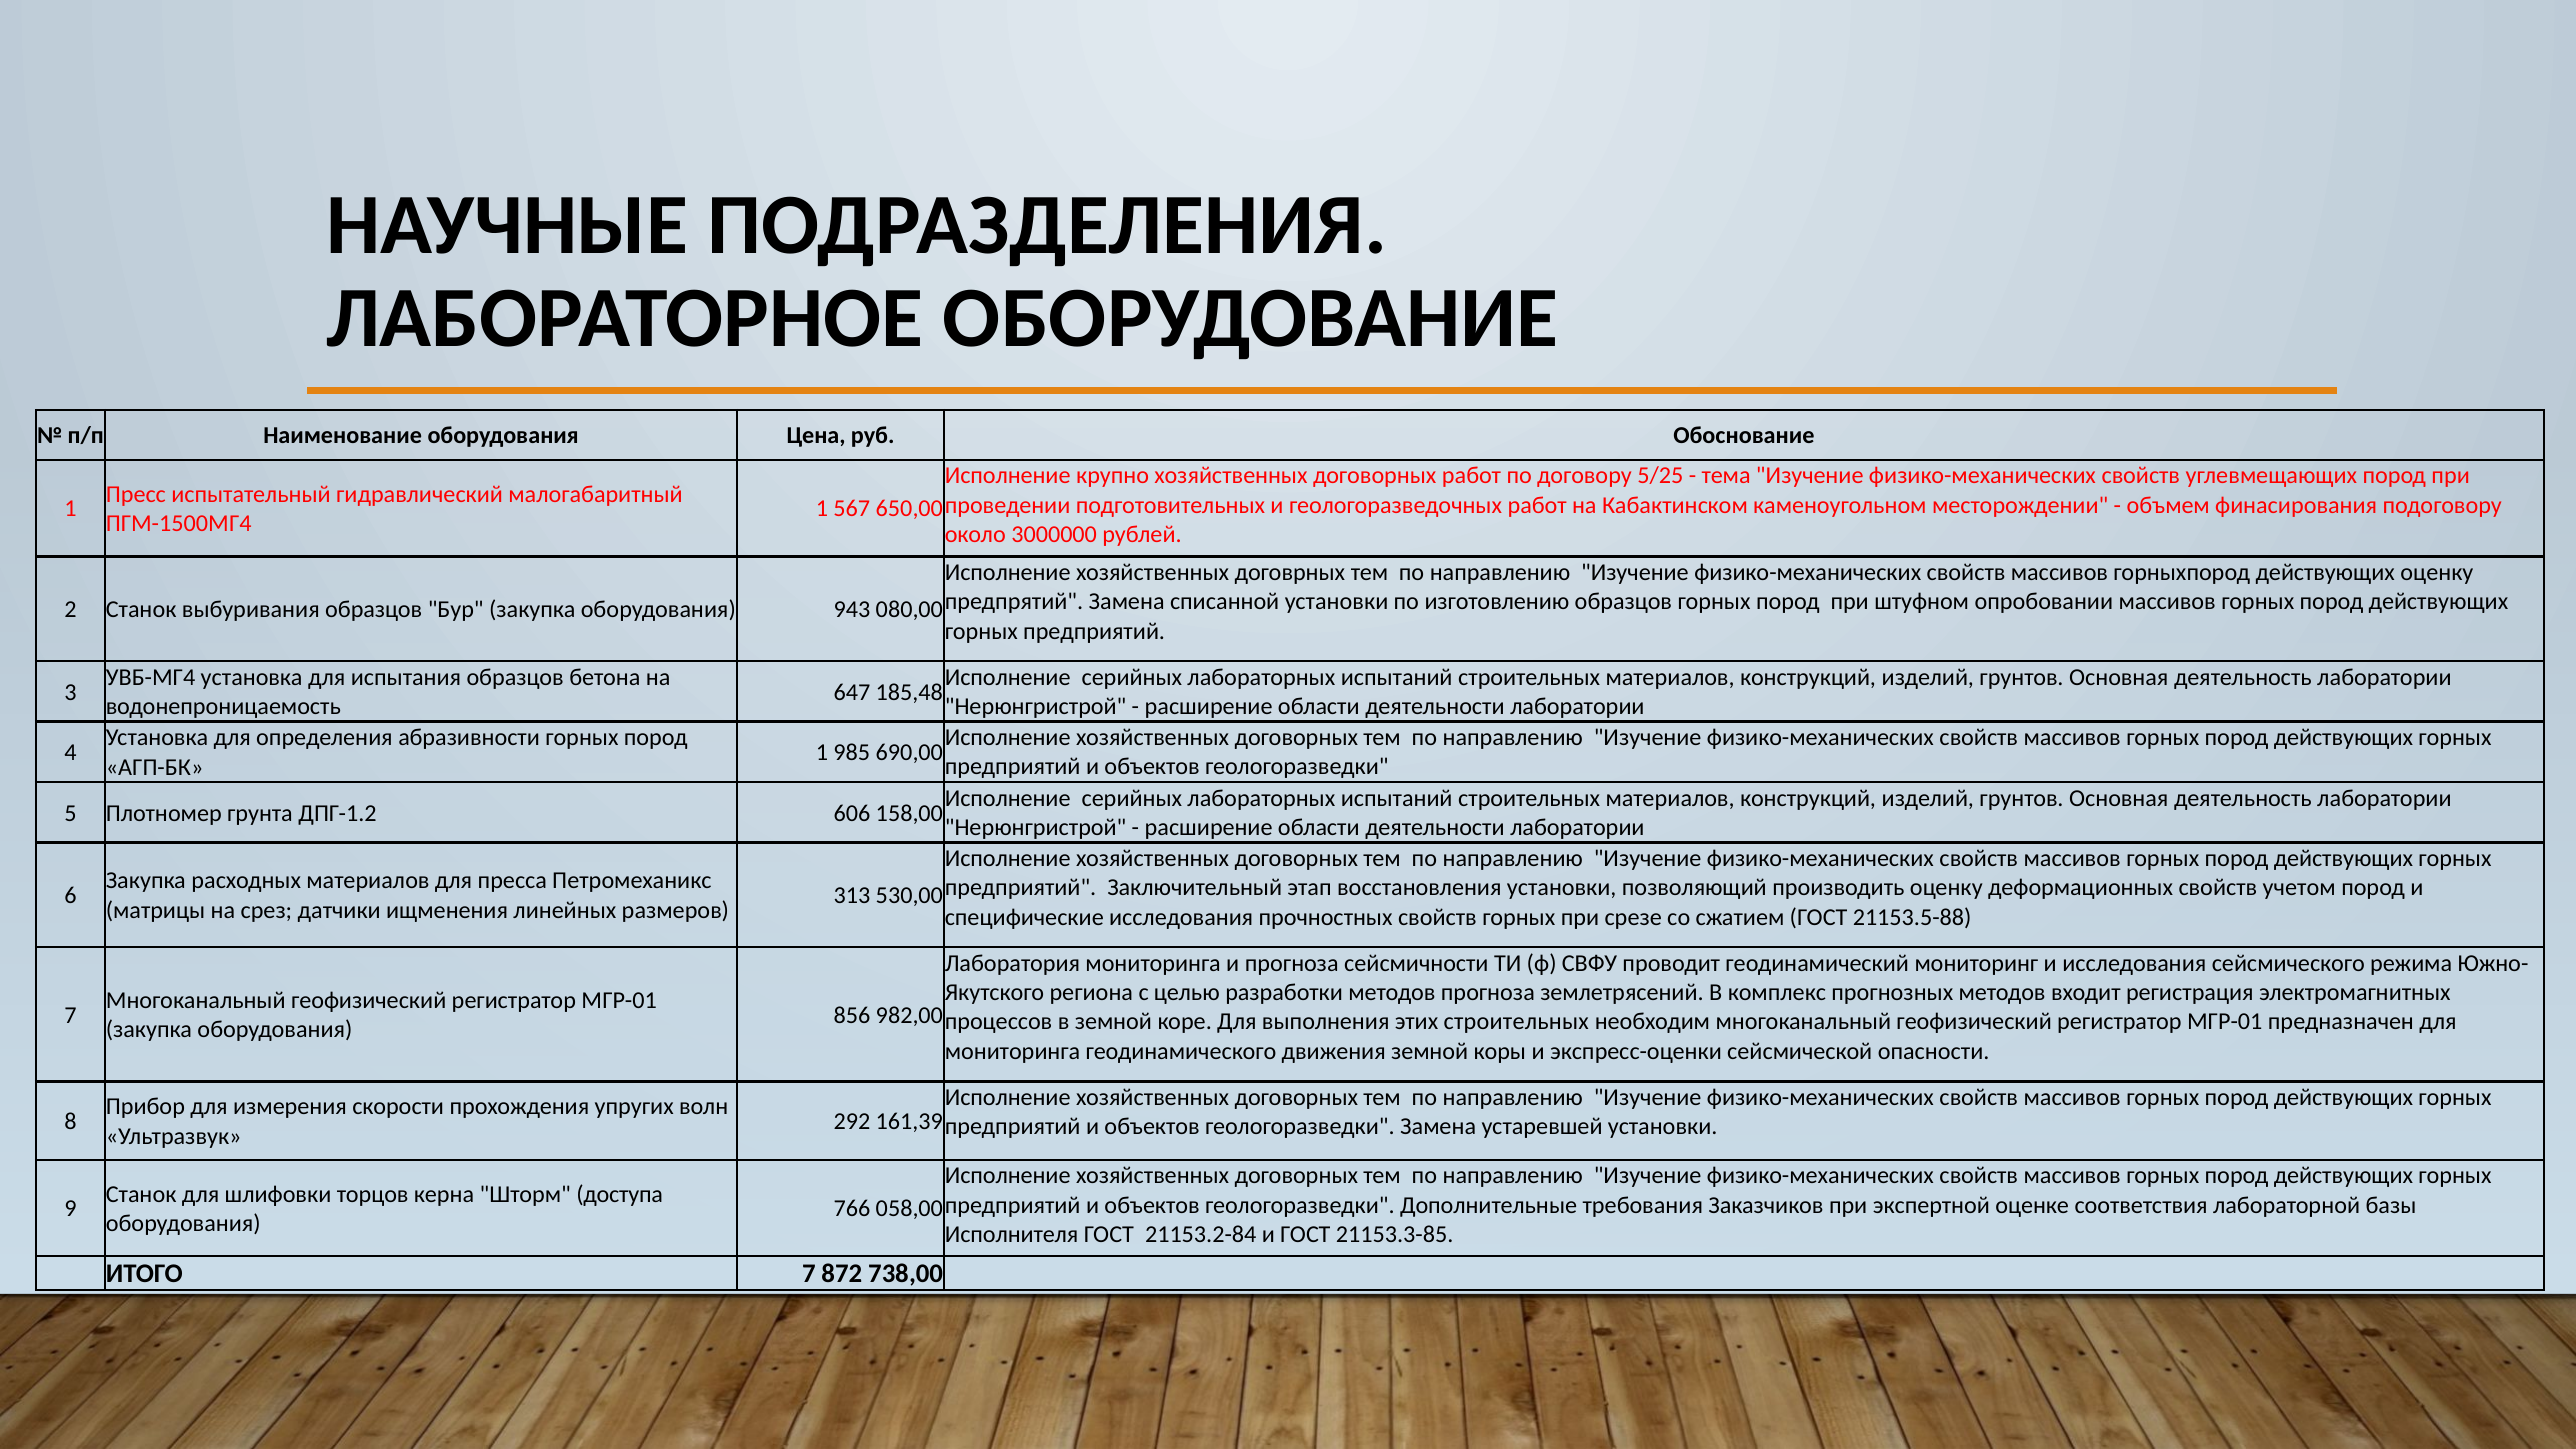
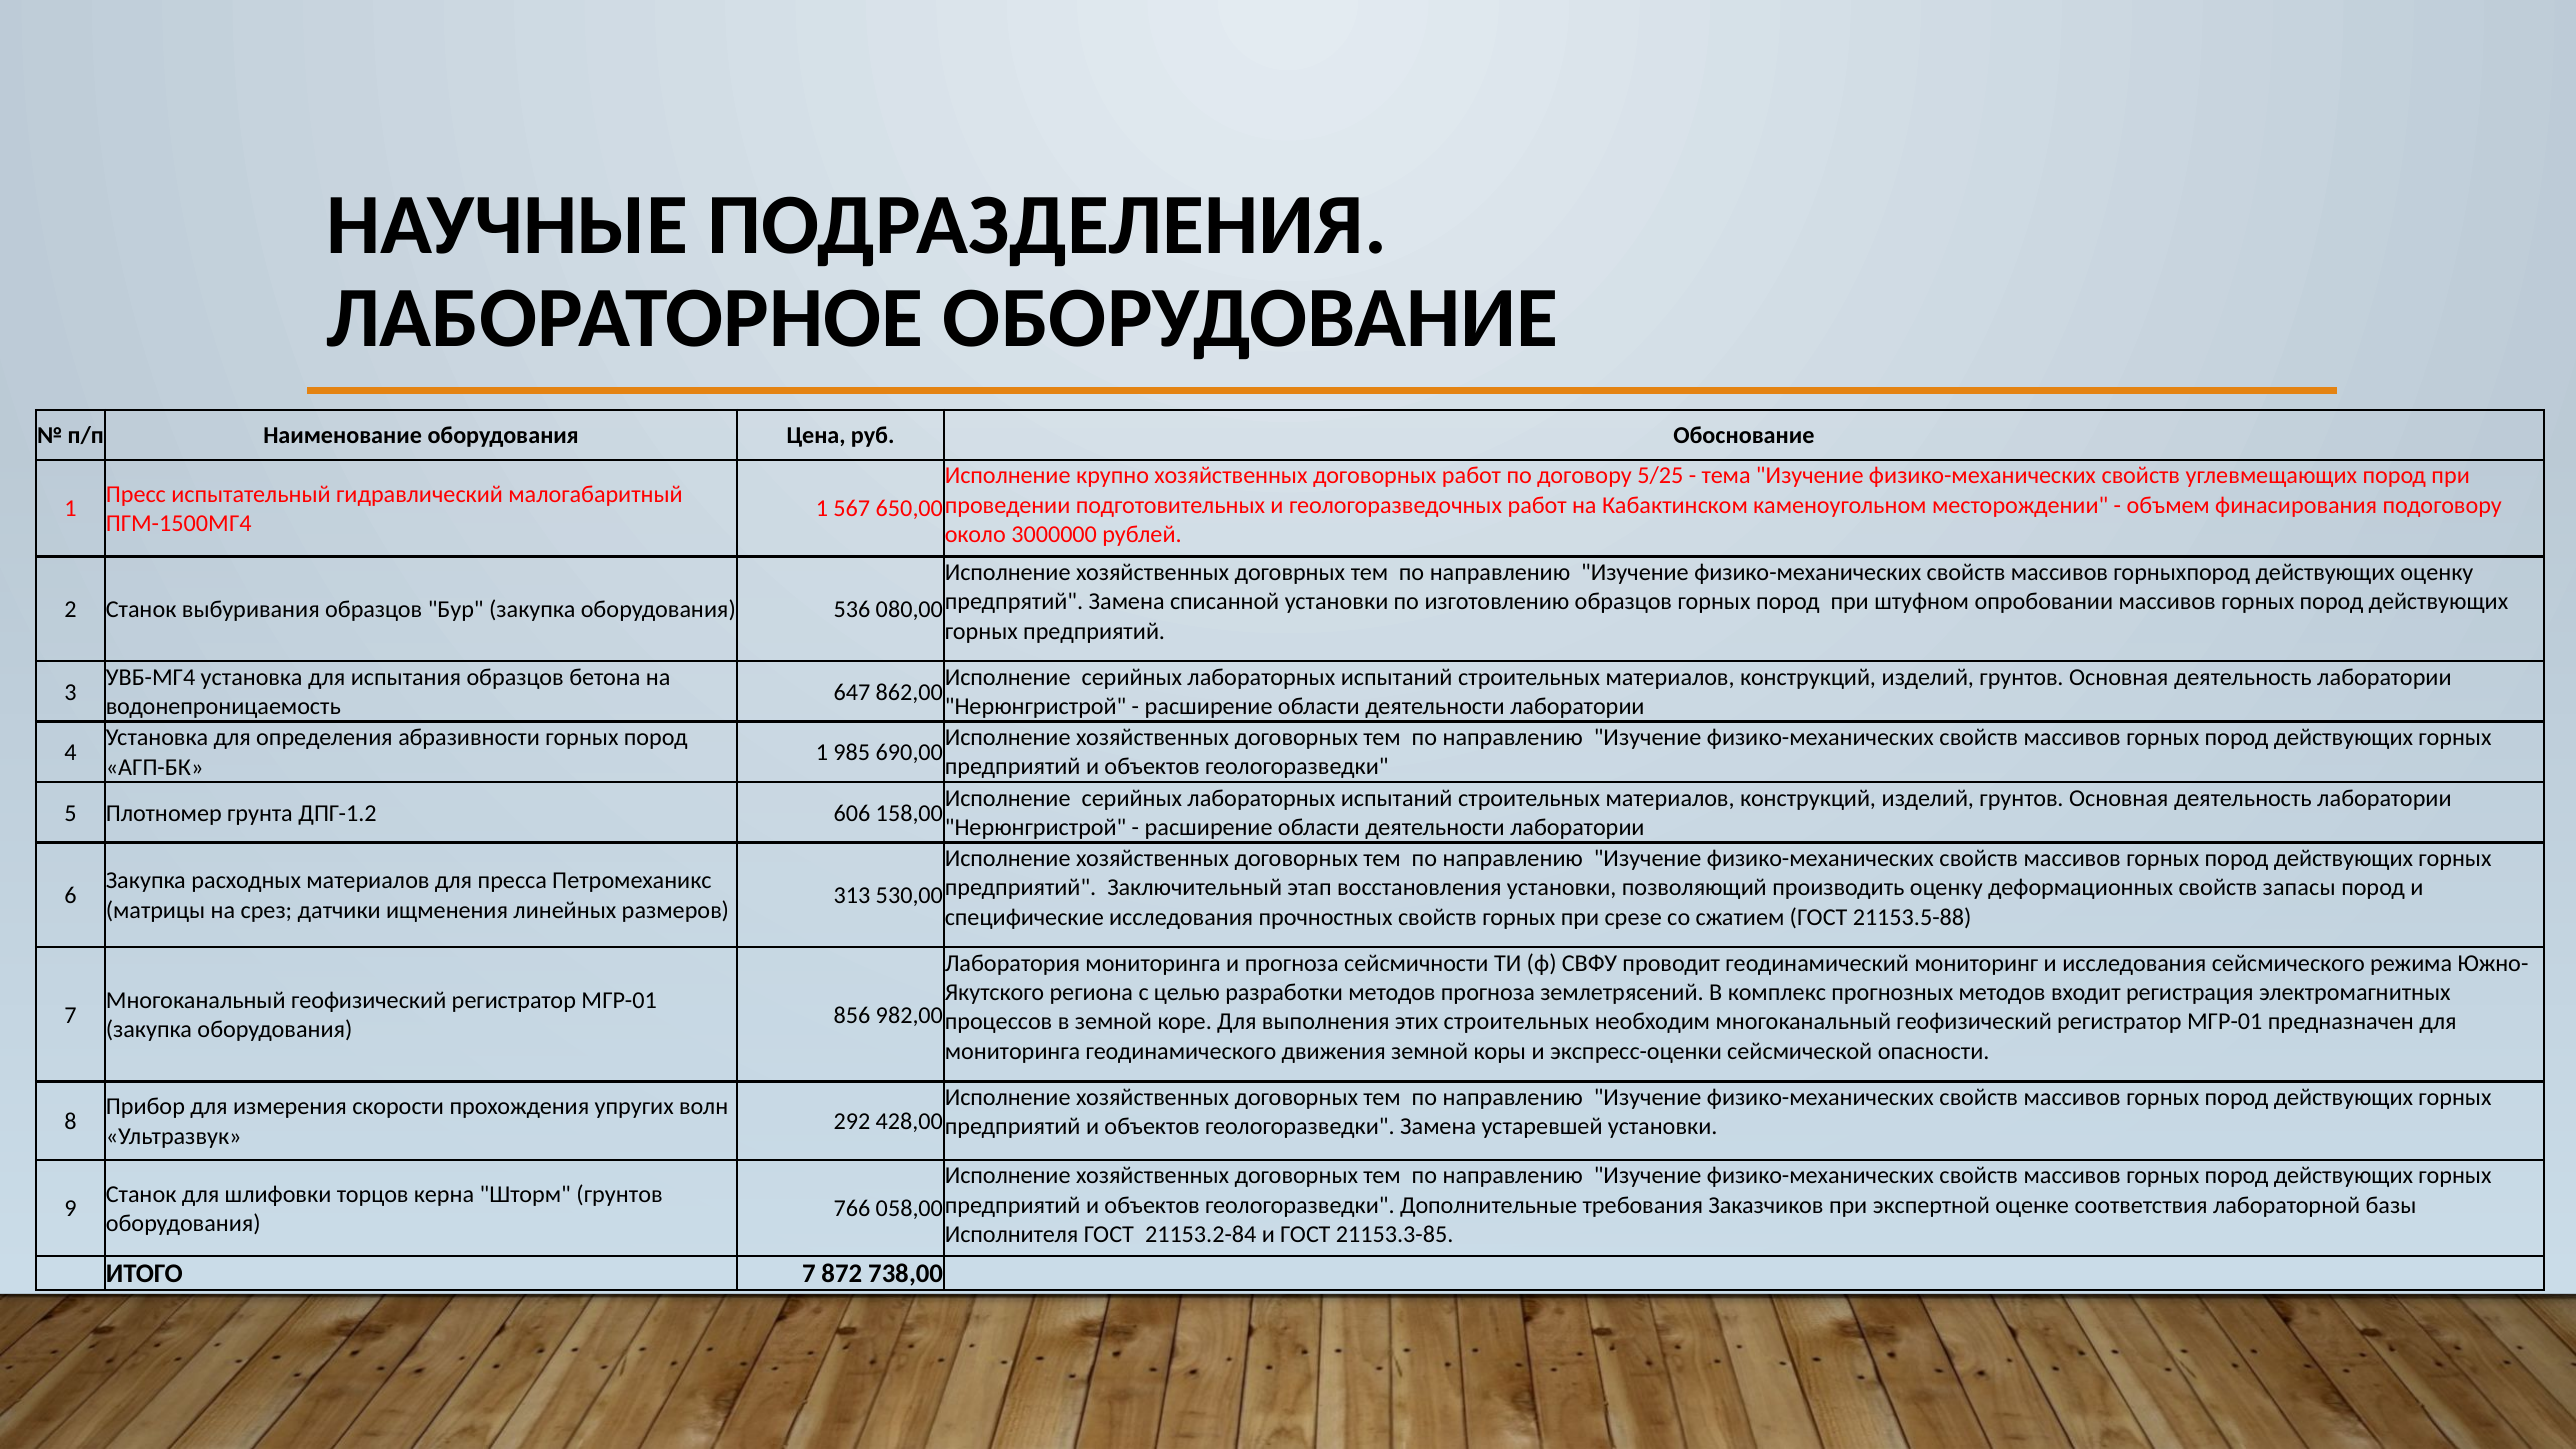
943: 943 -> 536
185,48: 185,48 -> 862,00
учетом: учетом -> запасы
161,39: 161,39 -> 428,00
Шторм доступа: доступа -> грунтов
